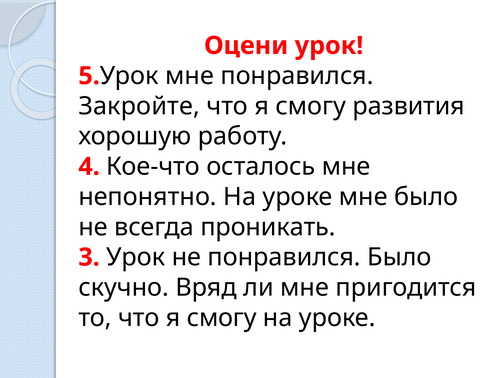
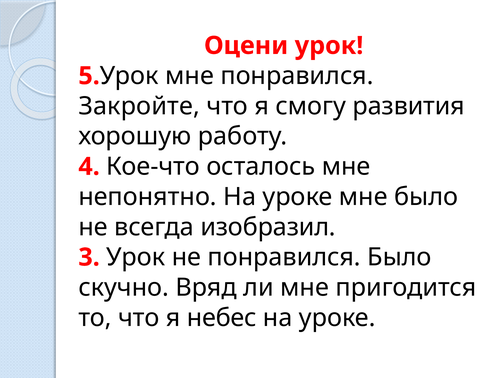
проникать: проникать -> изобразил
то что я смогу: смогу -> небес
